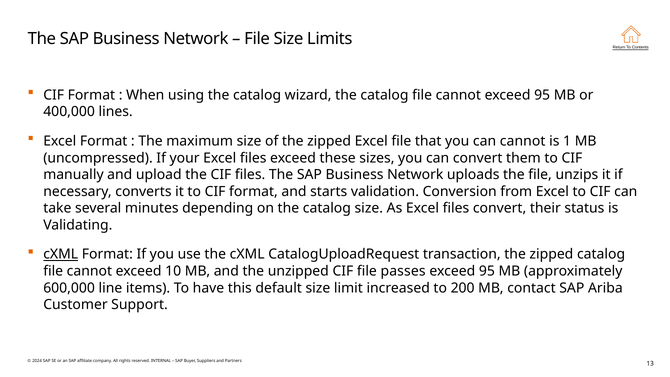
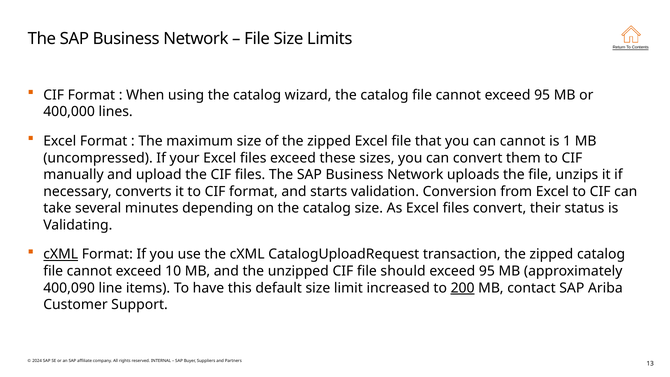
passes: passes -> should
600,000: 600,000 -> 400,090
200 underline: none -> present
